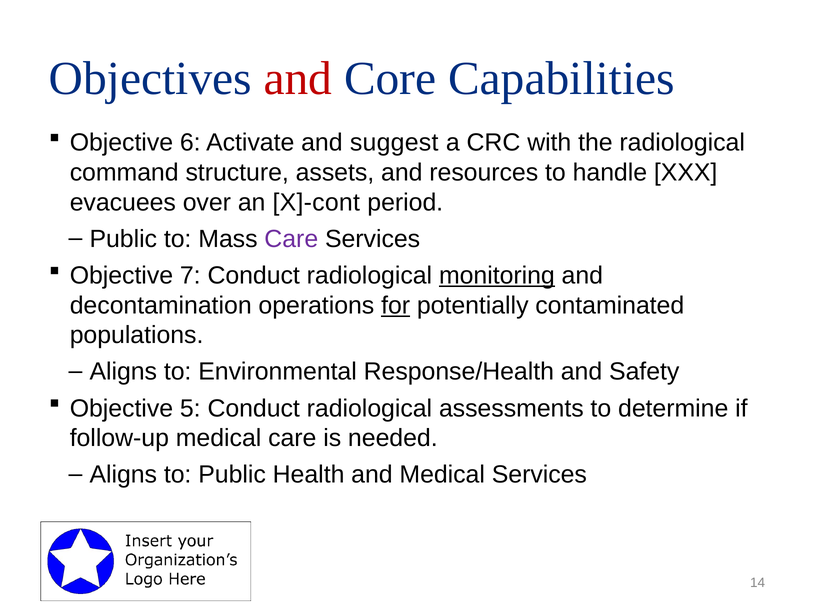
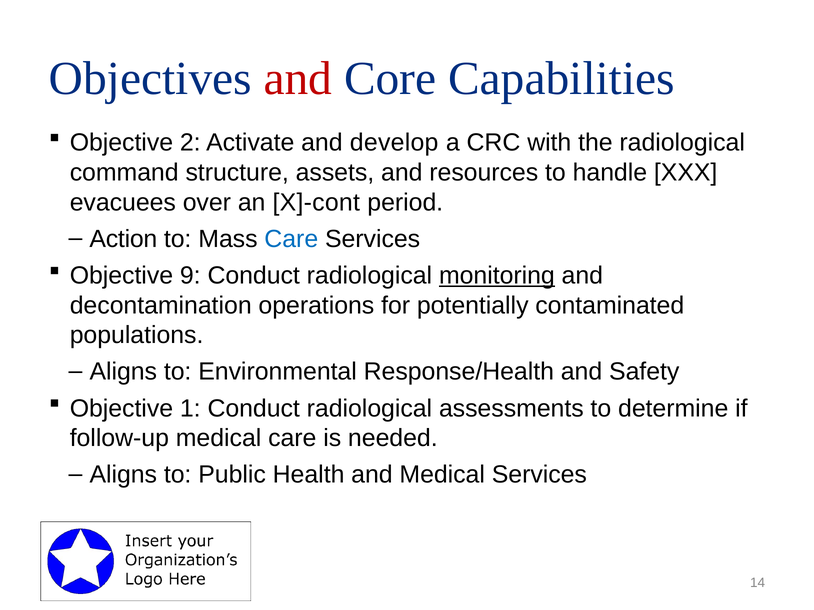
6: 6 -> 2
suggest: suggest -> develop
Public at (123, 239): Public -> Action
Care at (291, 239) colour: purple -> blue
7: 7 -> 9
for underline: present -> none
5: 5 -> 1
